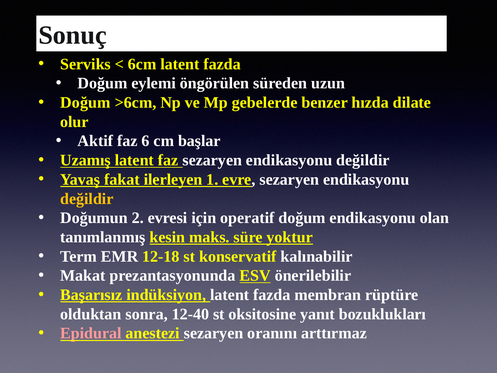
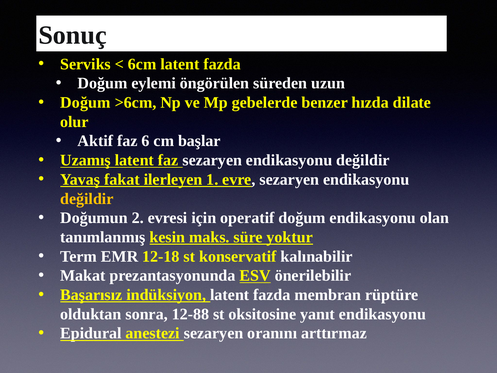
12-40: 12-40 -> 12-88
yanıt bozuklukları: bozuklukları -> endikasyonu
Epidural colour: pink -> white
